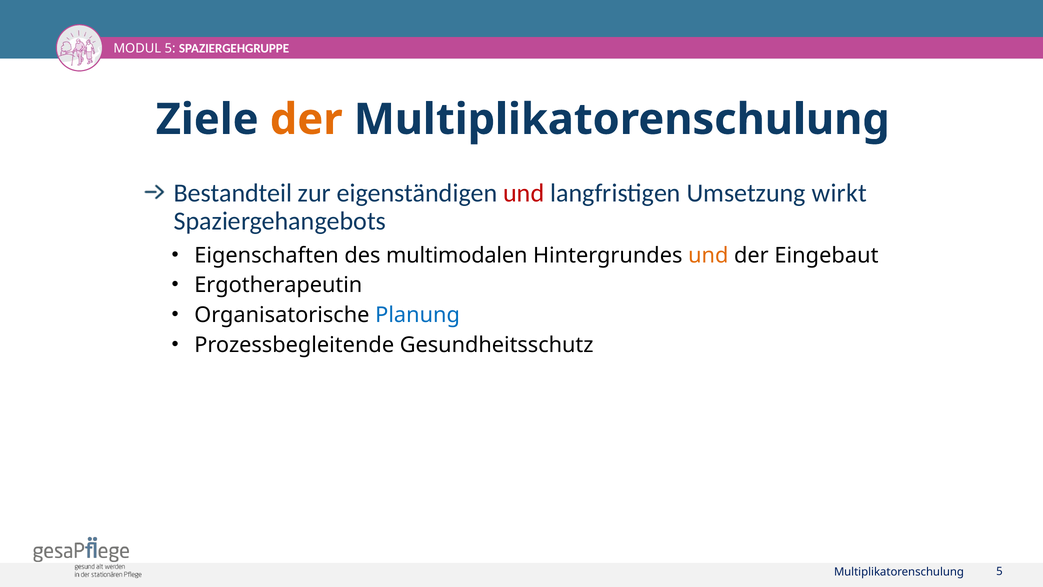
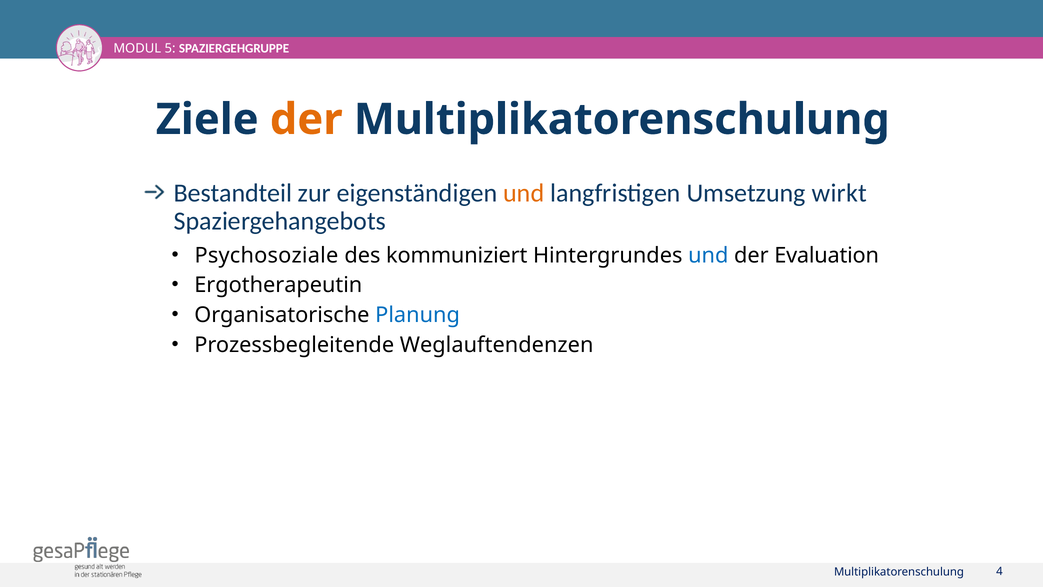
und at (524, 193) colour: red -> orange
Eigenschaften: Eigenschaften -> Psychosoziale
multimodalen: multimodalen -> kommuniziert
und at (708, 255) colour: orange -> blue
Eingebaut: Eingebaut -> Evaluation
Gesundheitsschutz: Gesundheitsschutz -> Weglauftendenzen
Multiplikatorenschulung 5: 5 -> 4
